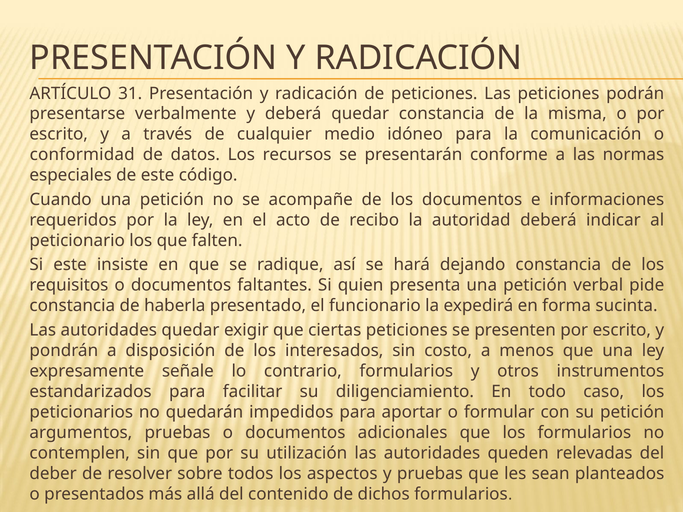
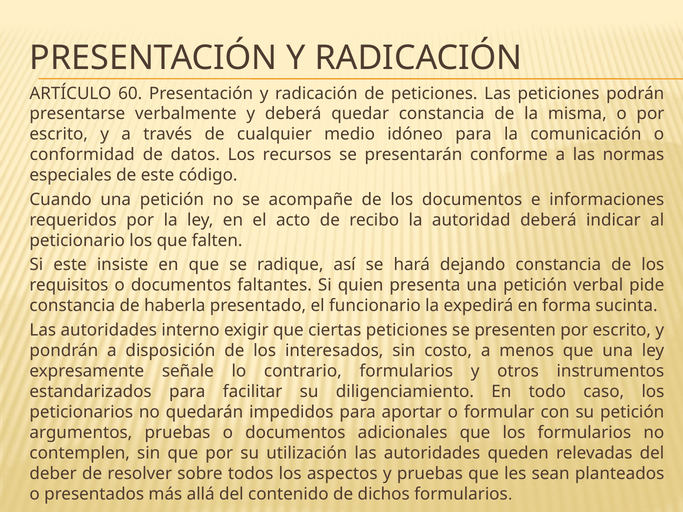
31: 31 -> 60
autoridades quedar: quedar -> interno
